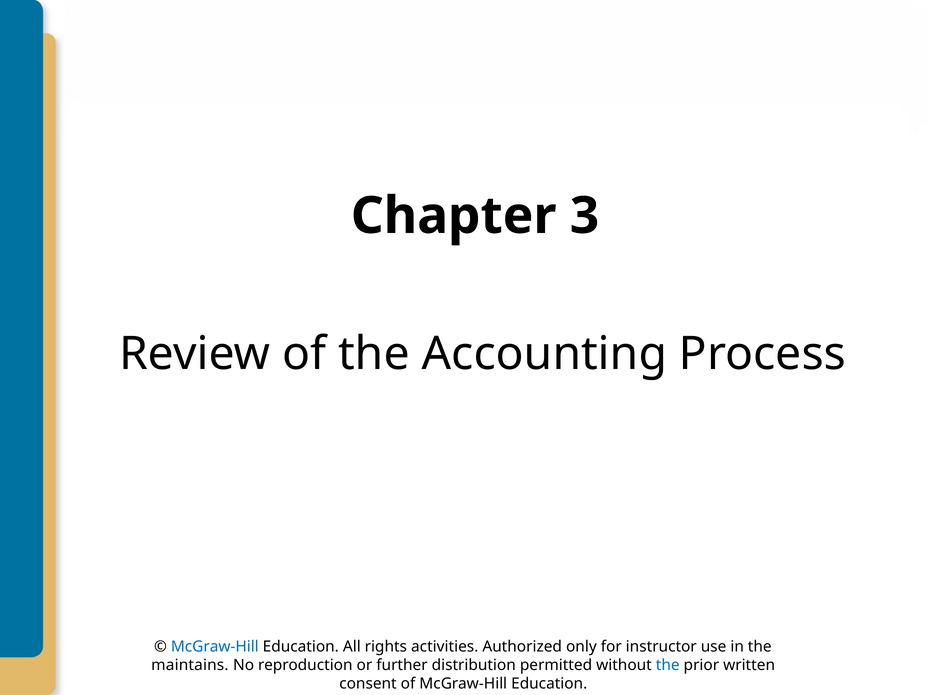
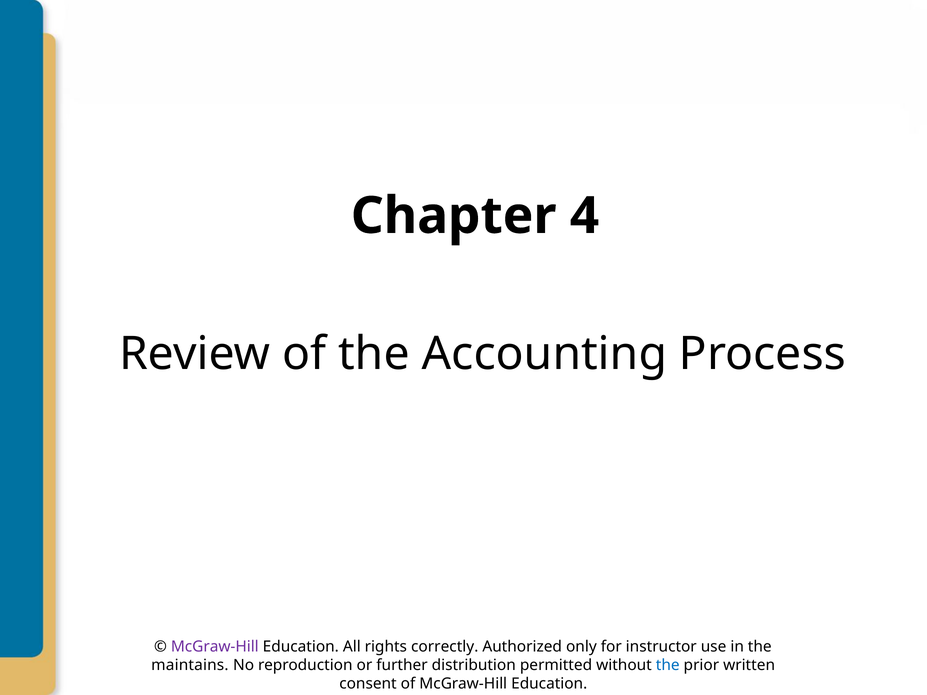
3: 3 -> 4
McGraw-Hill at (215, 647) colour: blue -> purple
activities: activities -> correctly
